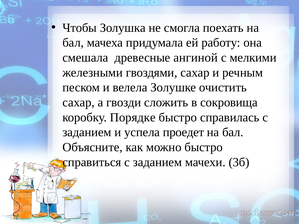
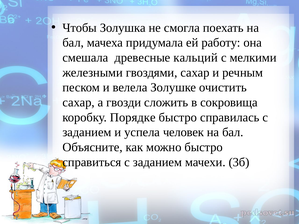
ангиной: ангиной -> кальций
проедет: проедет -> человек
